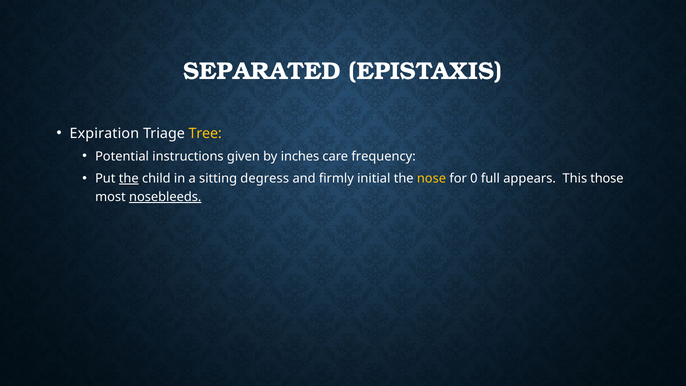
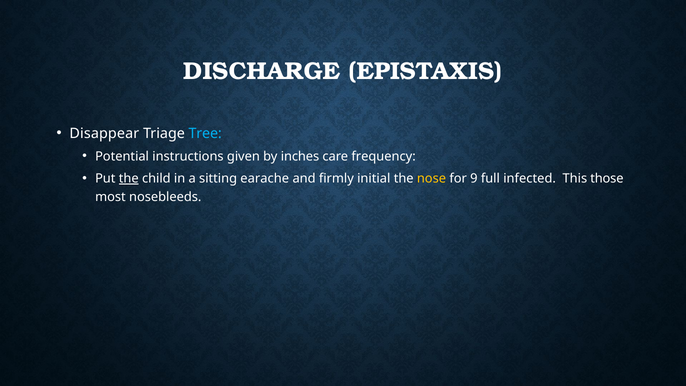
SEPARATED: SEPARATED -> DISCHARGE
Expiration: Expiration -> Disappear
Tree colour: yellow -> light blue
degress: degress -> earache
0: 0 -> 9
appears: appears -> infected
nosebleeds underline: present -> none
